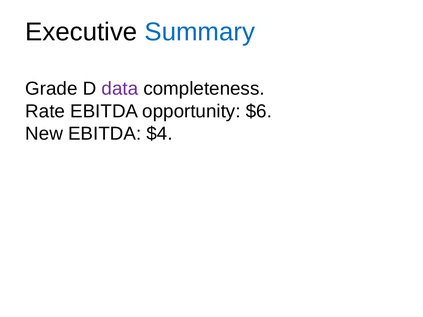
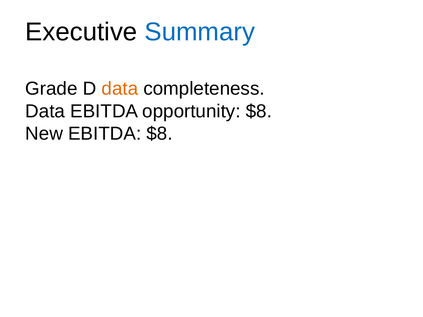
data at (120, 89) colour: purple -> orange
Rate at (45, 111): Rate -> Data
opportunity $6: $6 -> $8
EBITDA $4: $4 -> $8
